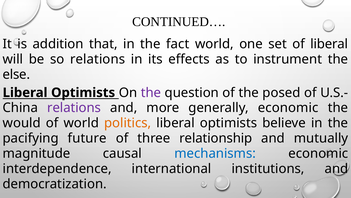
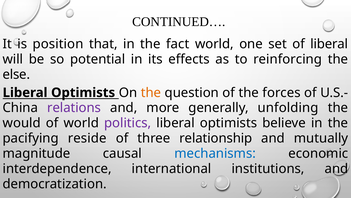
addition: addition -> position
so relations: relations -> potential
instrument: instrument -> reinforcing
the at (151, 92) colour: purple -> orange
posed: posed -> forces
generally economic: economic -> unfolding
politics colour: orange -> purple
future: future -> reside
